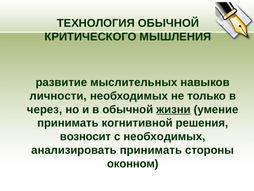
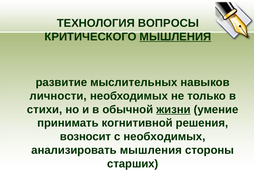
ТЕХНОЛОГИЯ ОБЫЧНОЙ: ОБЫЧНОЙ -> ВОПРОСЫ
МЫШЛЕНИЯ at (175, 37) underline: none -> present
через: через -> стихи
анализировать принимать: принимать -> мышления
оконном: оконном -> старших
